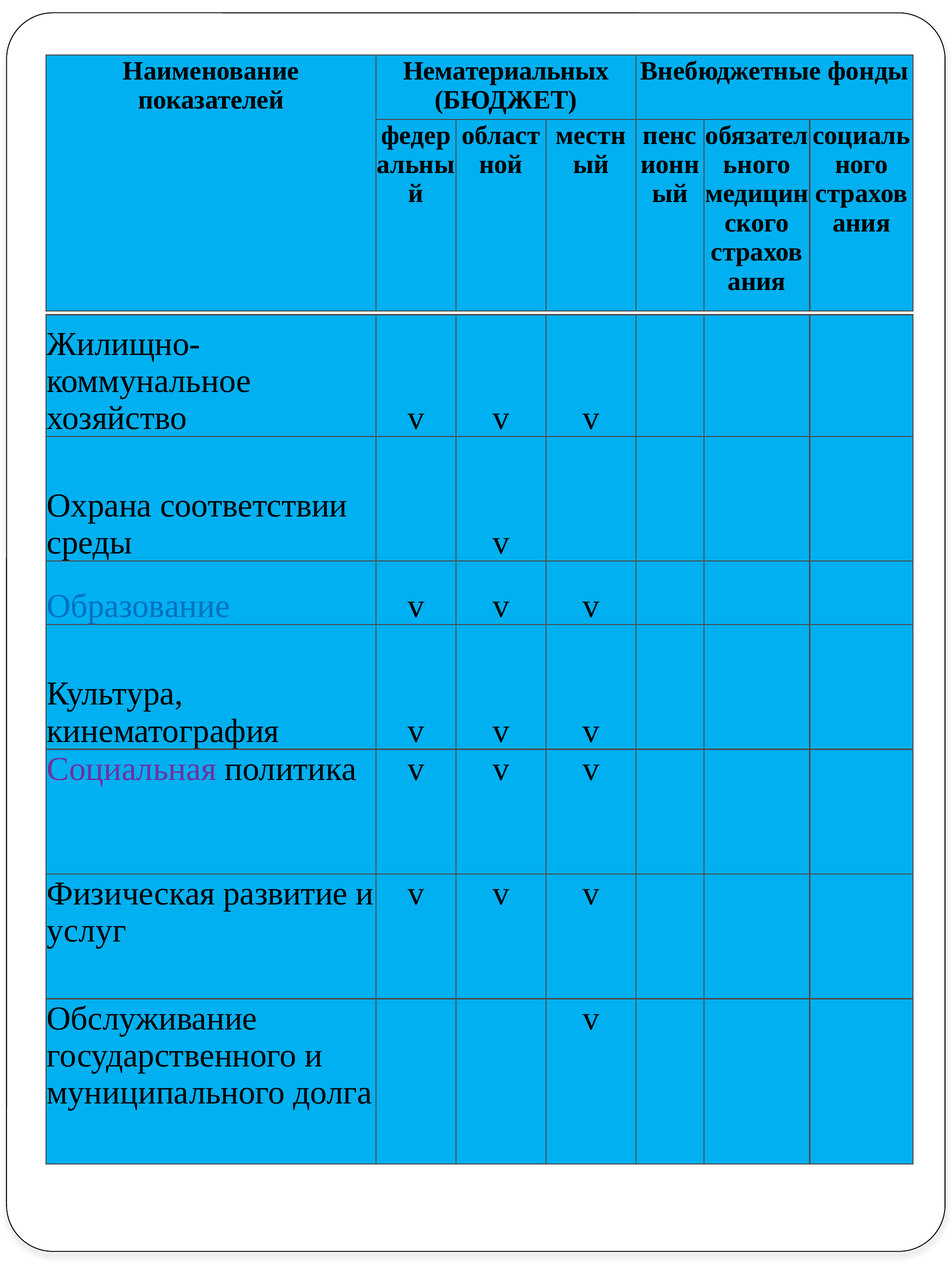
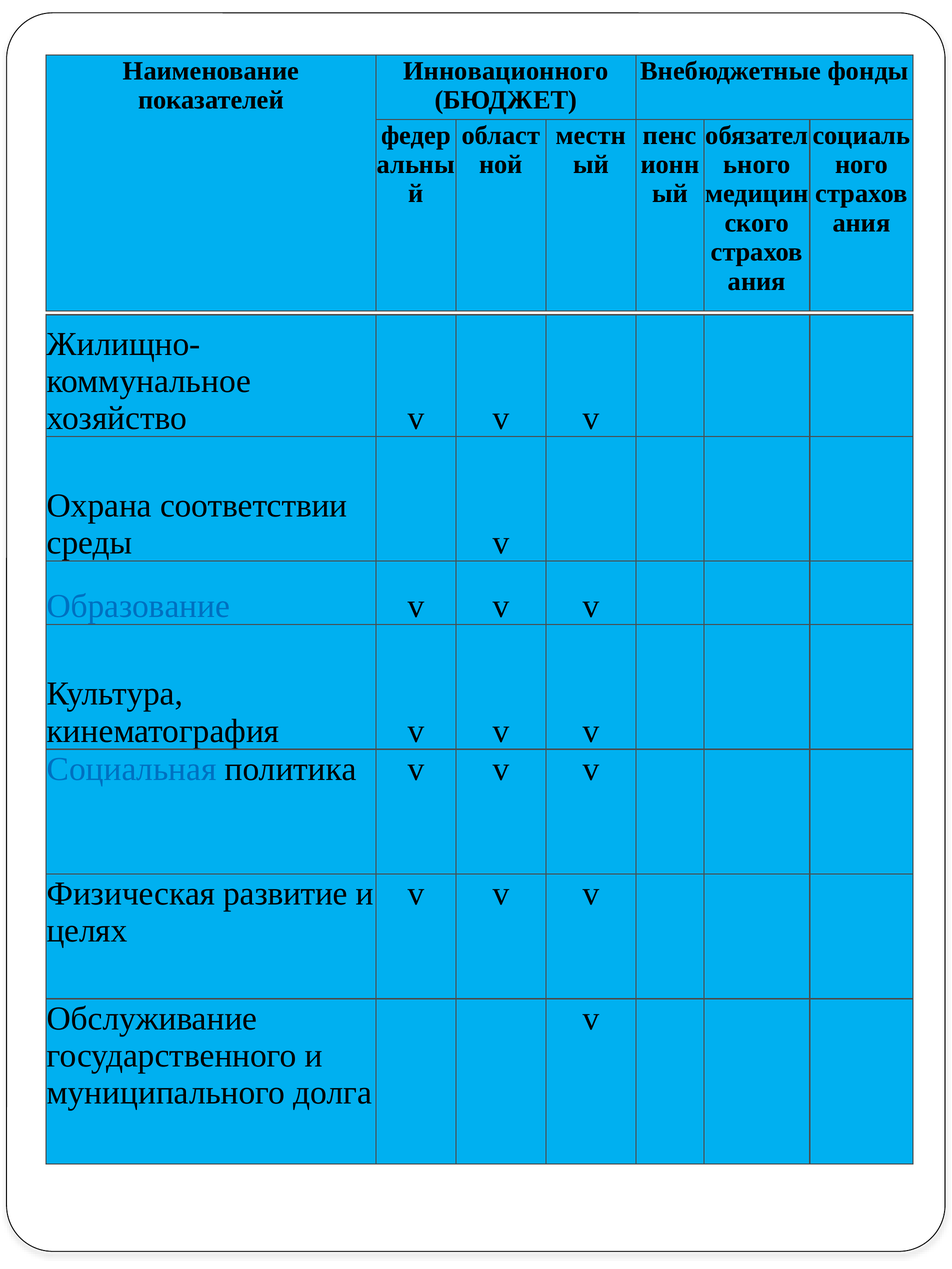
Нематериальных: Нематериальных -> Инновационного
Социальная colour: purple -> blue
услуг: услуг -> целях
